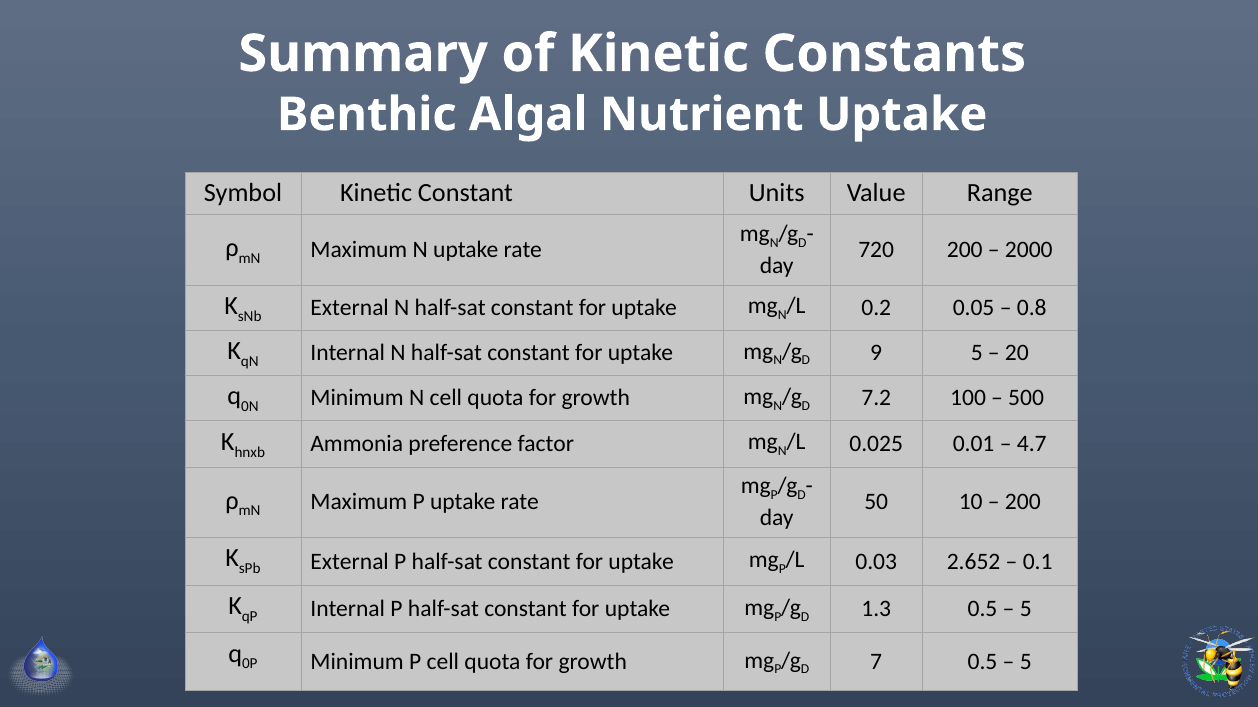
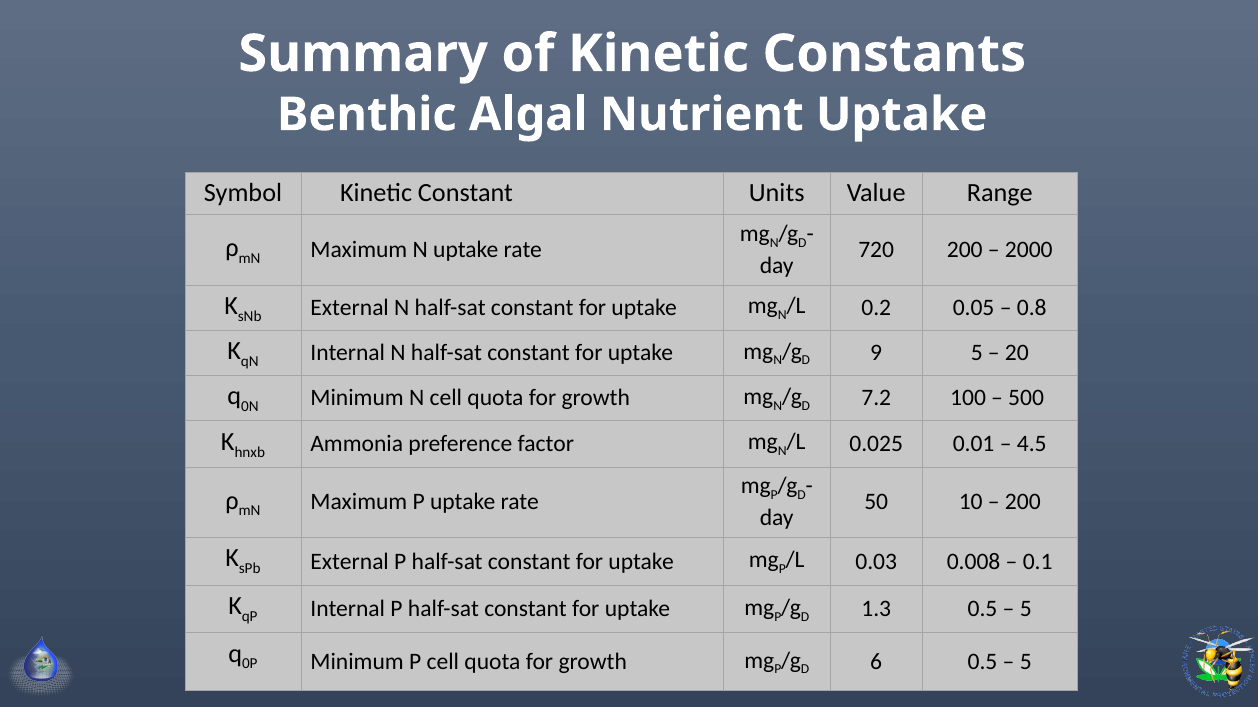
4.7: 4.7 -> 4.5
2.652: 2.652 -> 0.008
7: 7 -> 6
